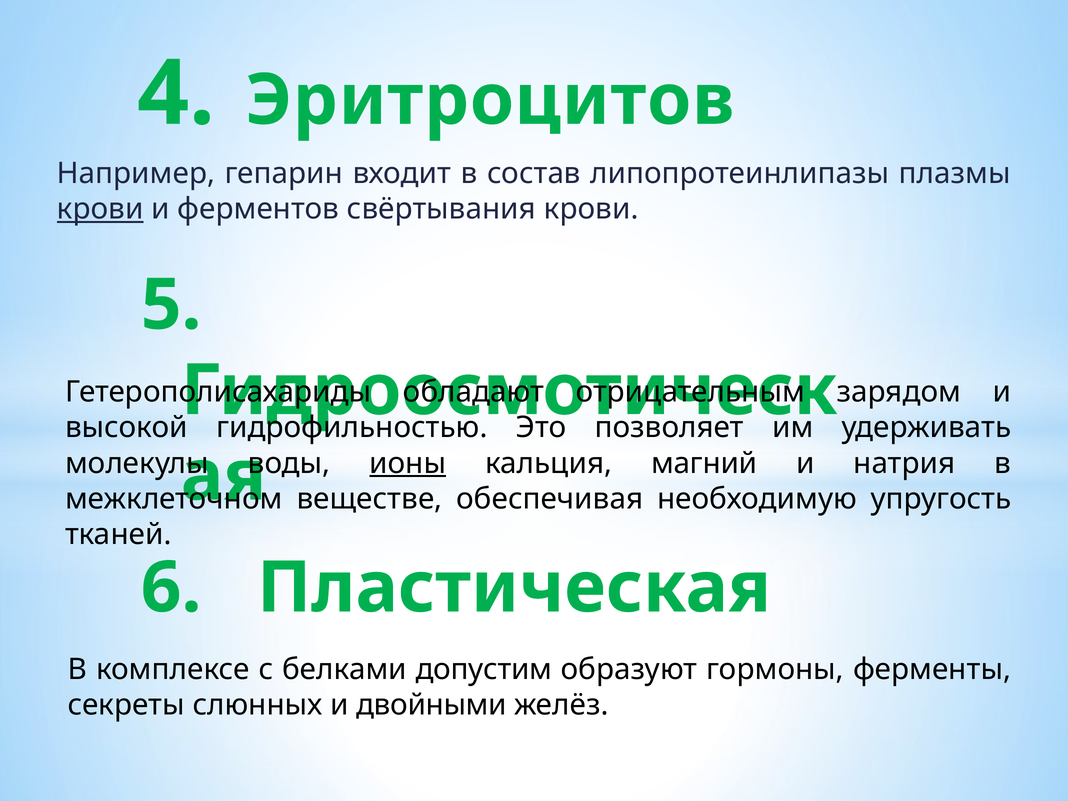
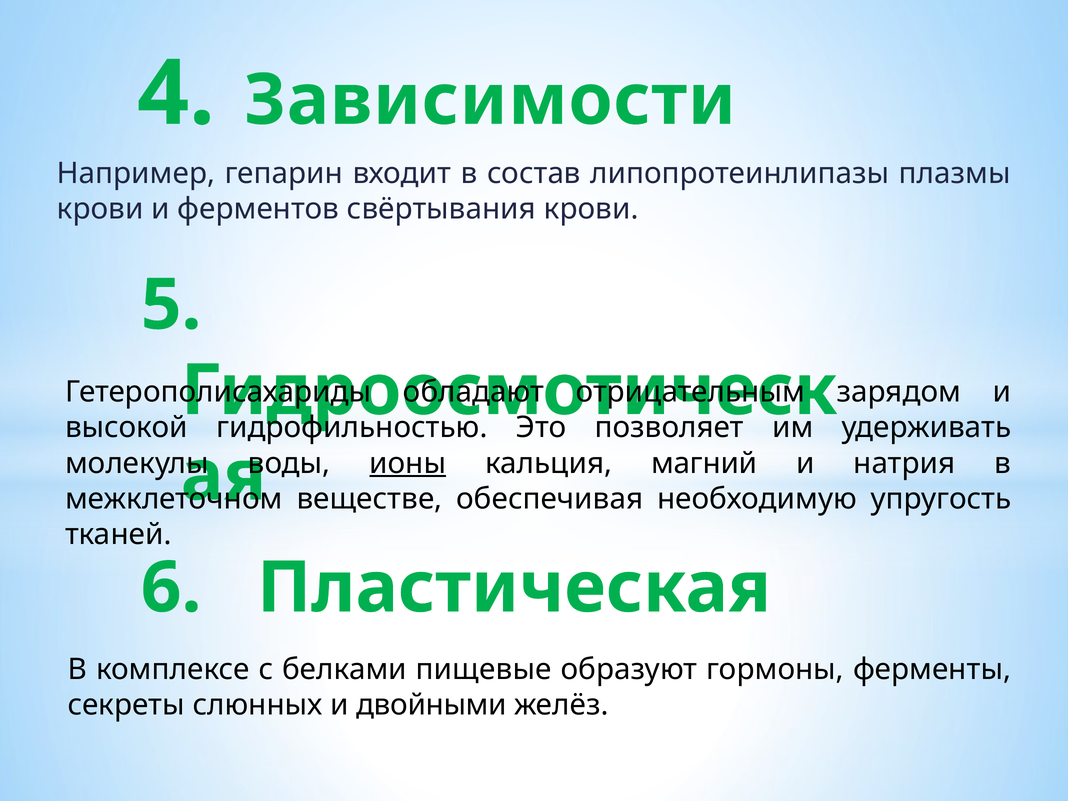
Эритроцитов: Эритроцитов -> Зависимости
крови at (100, 209) underline: present -> none
допустим: допустим -> пищевые
